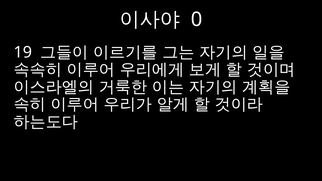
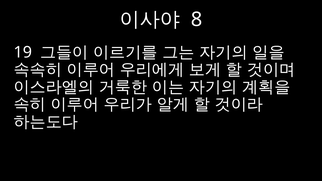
0: 0 -> 8
